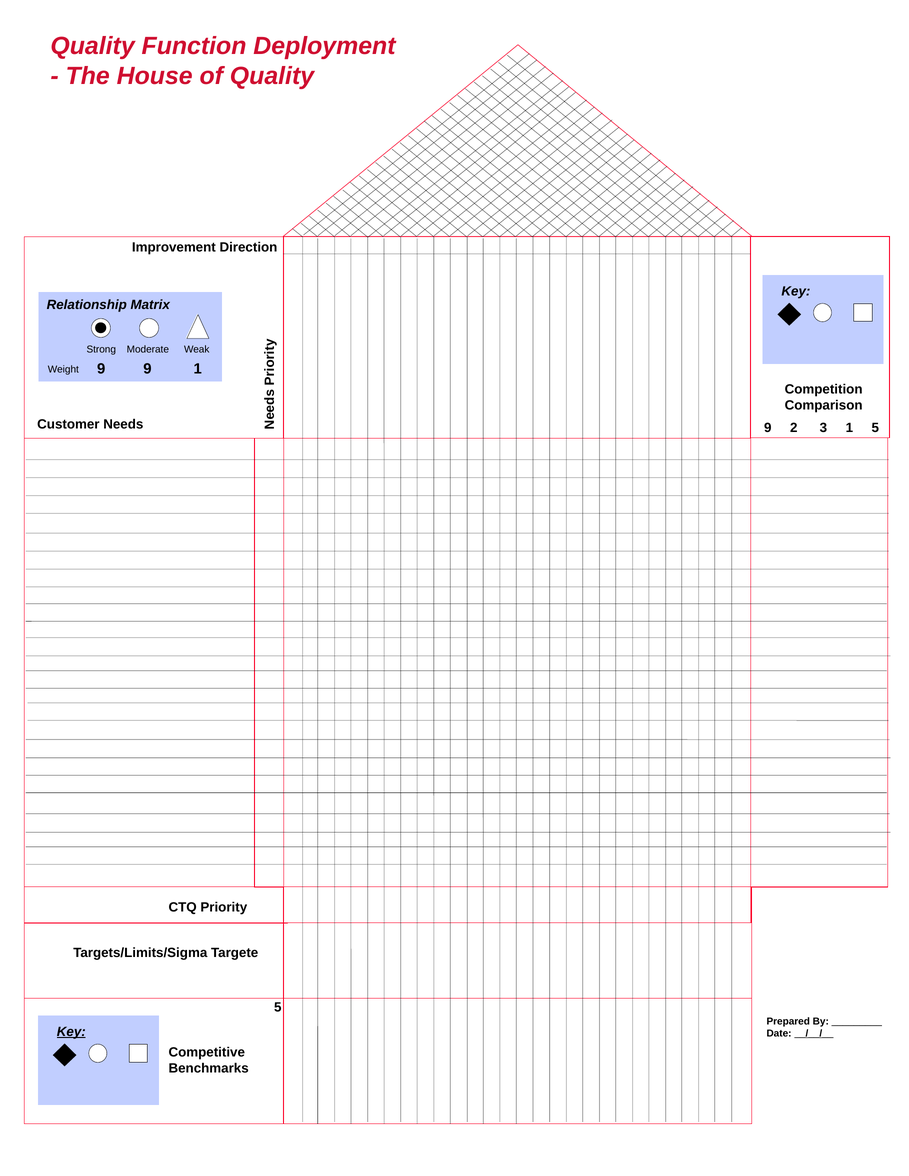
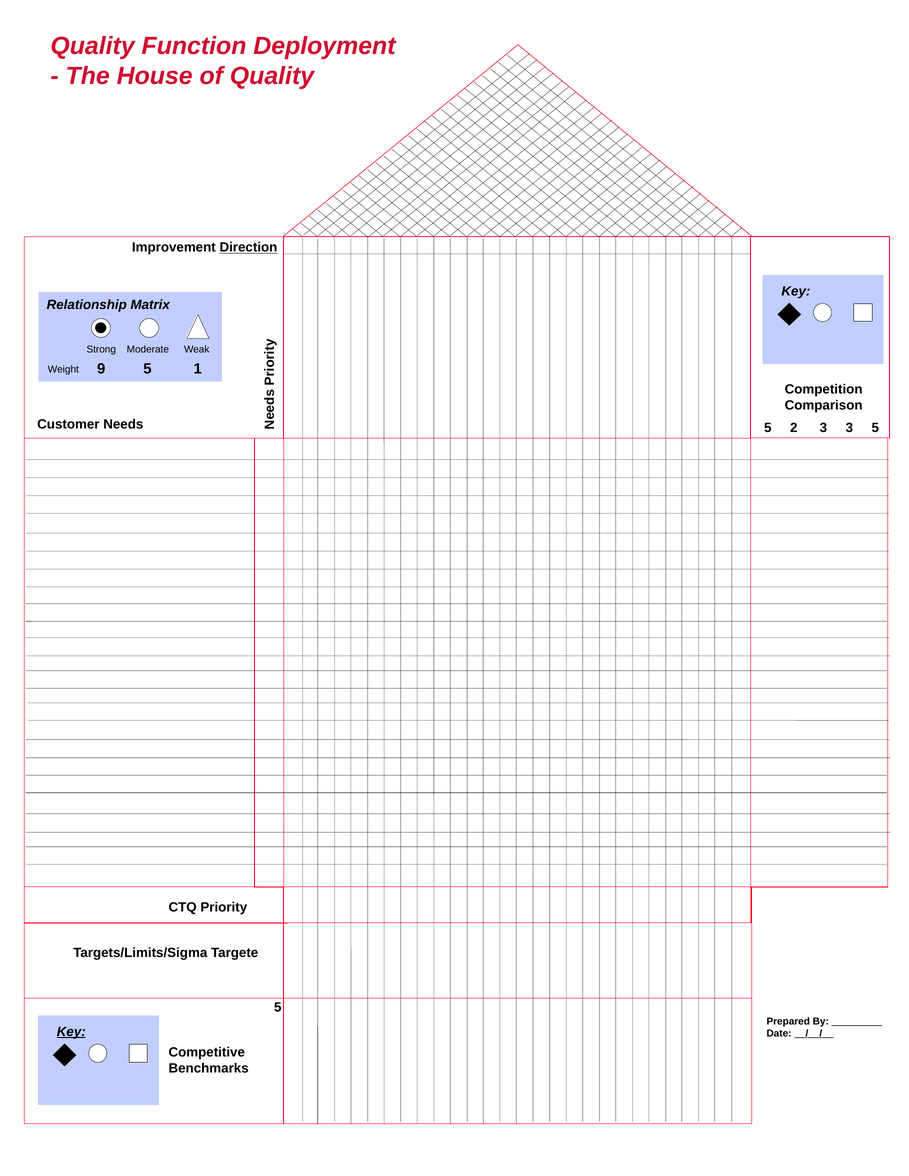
Direction underline: none -> present
9 9: 9 -> 5
Needs 9: 9 -> 5
3 1: 1 -> 3
